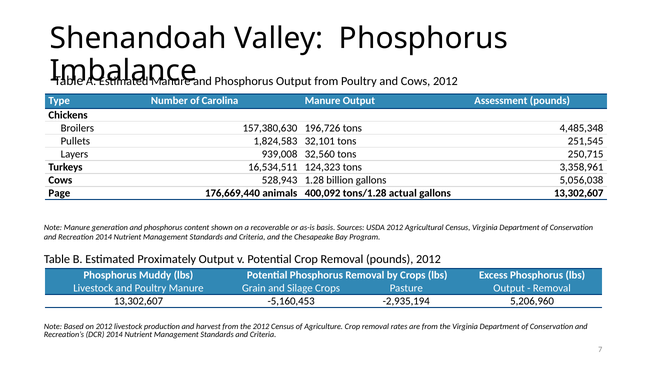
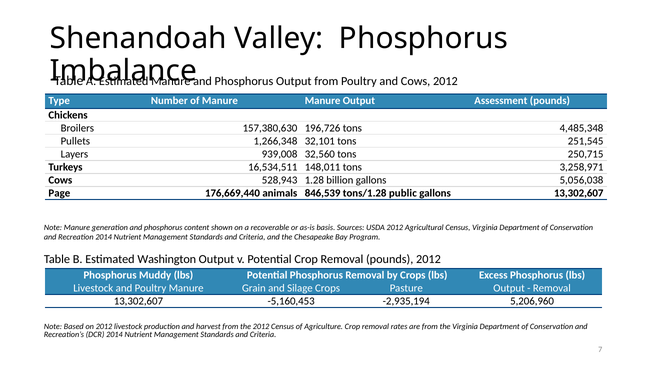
of Carolina: Carolina -> Manure
1,824,583: 1,824,583 -> 1,266,348
124,323: 124,323 -> 148,011
3,358,961: 3,358,961 -> 3,258,971
400,092: 400,092 -> 846,539
actual: actual -> public
Proximately: Proximately -> Washington
